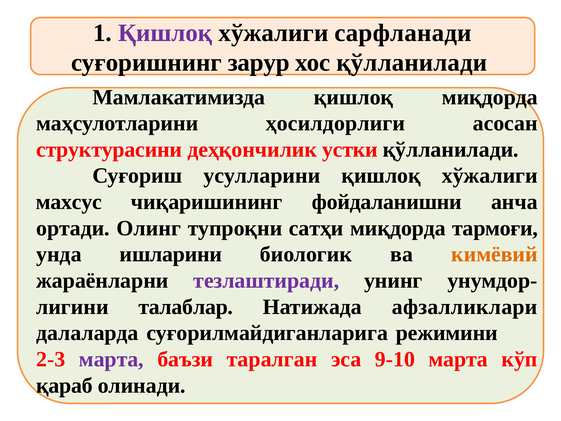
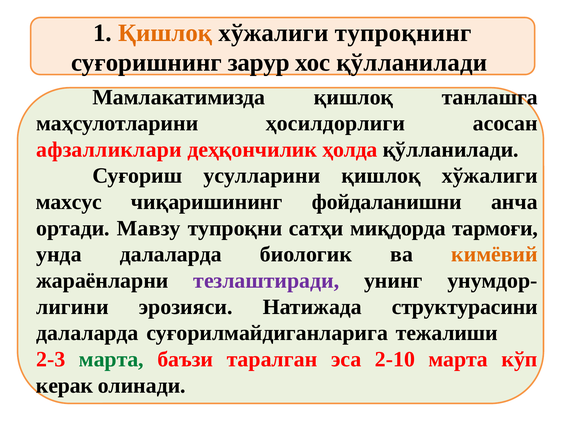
Қишлоқ at (165, 33) colour: purple -> orange
сарфланади: сарфланади -> тупроқнинг
қишлоқ миқдорда: миқдорда -> танлашга
структурасини: структурасини -> афзалликлари
устки: устки -> ҳолда
Олинг: Олинг -> Мавзу
унда ишларини: ишларини -> далаларда
талаблар: талаблар -> эрозияси
афзалликлари: афзалликлари -> структурасини
режимини: режимини -> тежалиши
марта at (111, 359) colour: purple -> green
9-10: 9-10 -> 2-10
қараб: қараб -> керак
